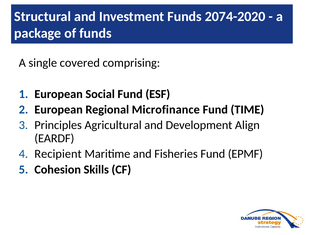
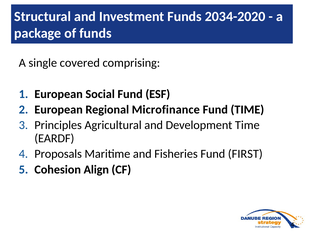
2074-2020: 2074-2020 -> 2034-2020
Development Align: Align -> Time
Recipient: Recipient -> Proposals
EPMF: EPMF -> FIRST
Skills: Skills -> Align
